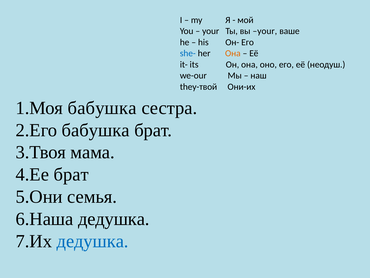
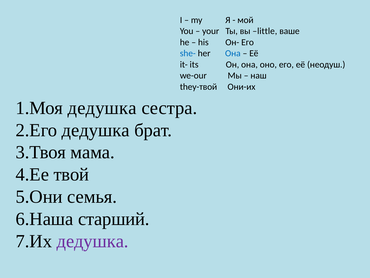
вы your: your -> little
Она at (233, 53) colour: orange -> blue
бабушка at (102, 108): бабушка -> дедушка
бабушка at (96, 130): бабушка -> дедушка
брат at (71, 174): брат -> твой
дедушка at (114, 219): дедушка -> старший
дедушка at (93, 241) colour: blue -> purple
